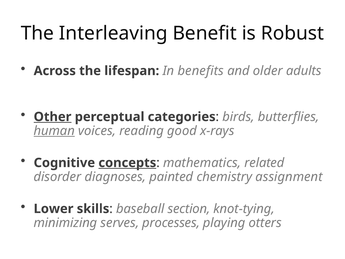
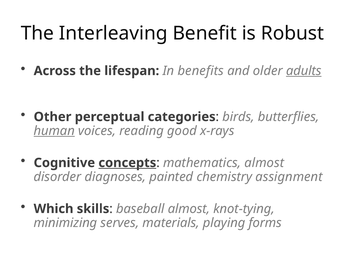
adults underline: none -> present
Other underline: present -> none
mathematics related: related -> almost
Lower: Lower -> Which
baseball section: section -> almost
processes: processes -> materials
otters: otters -> forms
